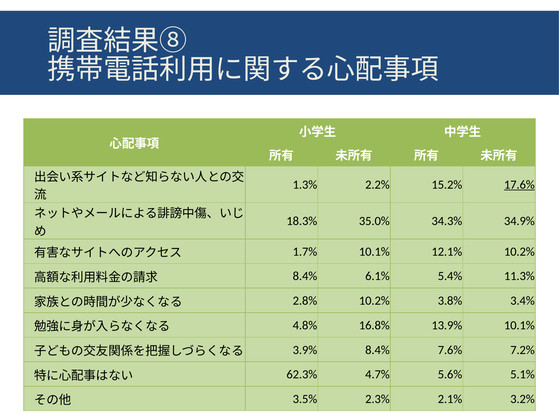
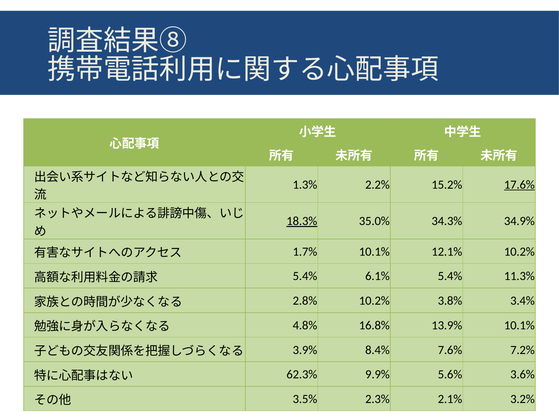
18.3% underline: none -> present
8.4% at (305, 276): 8.4% -> 5.4%
4.7%: 4.7% -> 9.9%
5.1%: 5.1% -> 3.6%
